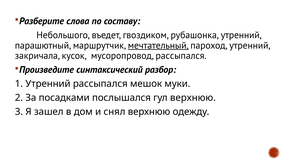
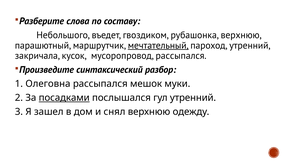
рубашонка утренний: утренний -> верхнюю
1 Утренний: Утренний -> Олеговна
посадками underline: none -> present
гул верхнюю: верхнюю -> утренний
